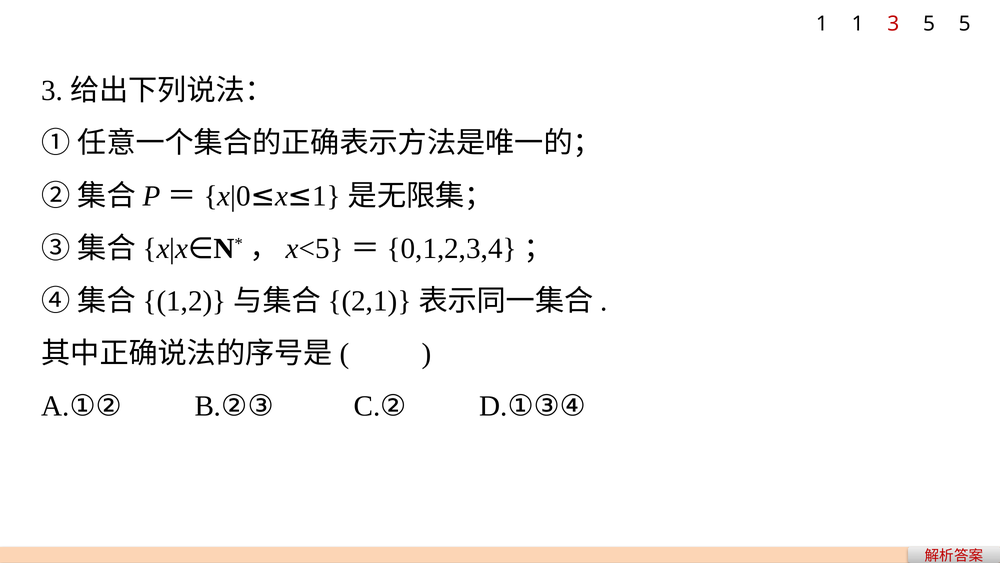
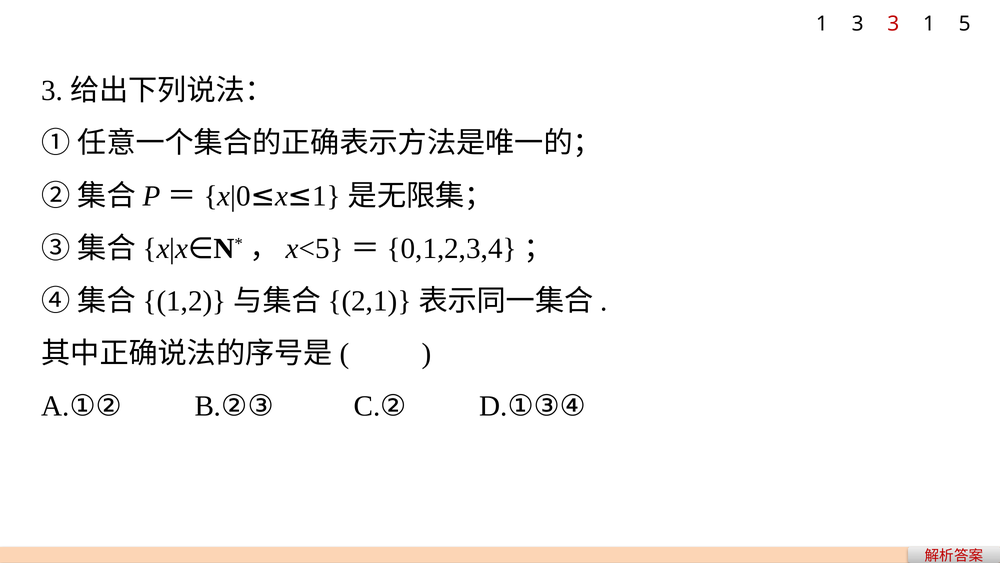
1 1: 1 -> 3
3 5: 5 -> 1
